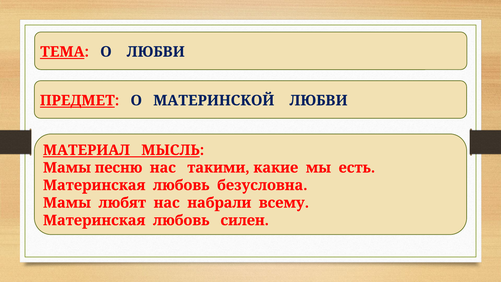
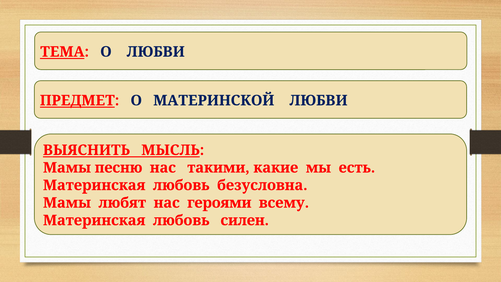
МАТЕРИАЛ: МАТЕРИАЛ -> ВЫЯСНИТЬ
набрали: набрали -> героями
